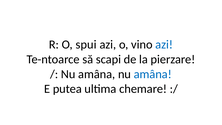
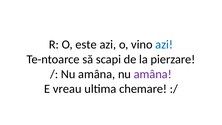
spui: spui -> este
amâna at (153, 74) colour: blue -> purple
putea: putea -> vreau
